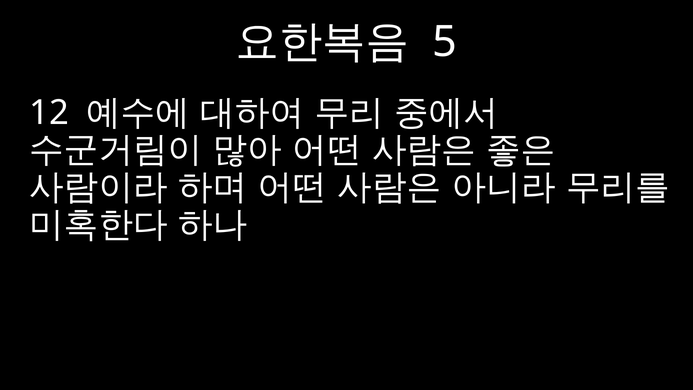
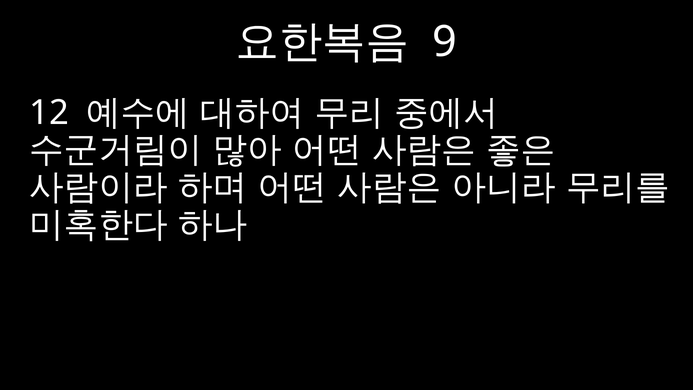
5: 5 -> 9
